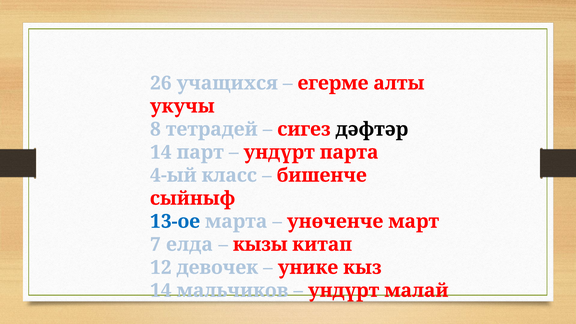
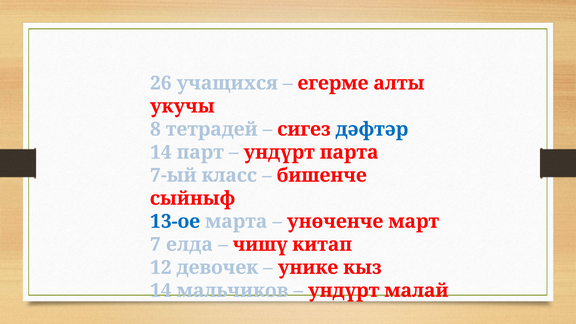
дәфтәр colour: black -> blue
4-ый: 4-ый -> 7-ый
кызы: кызы -> чишү
